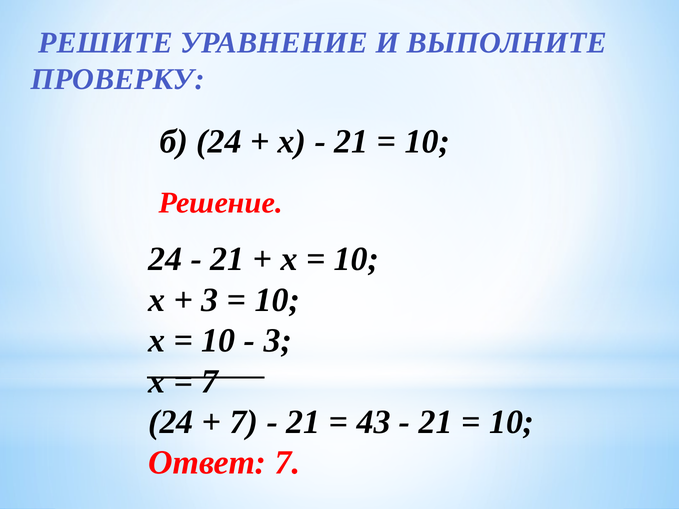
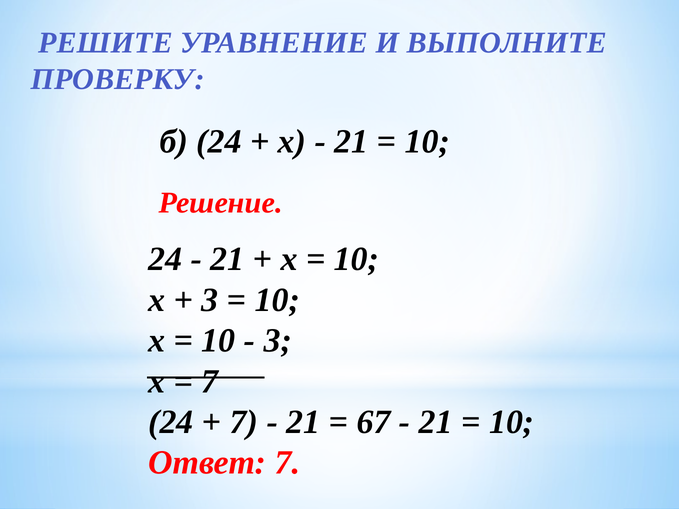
43: 43 -> 67
